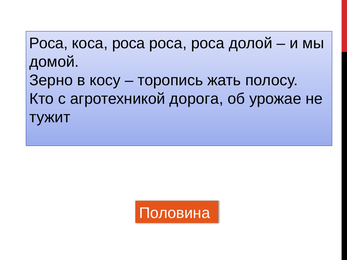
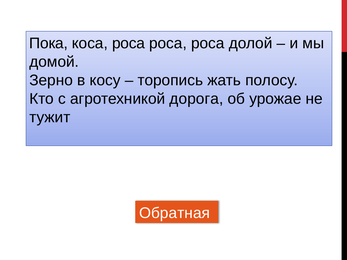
Роса at (48, 43): Роса -> Пока
Половина: Половина -> Обратная
